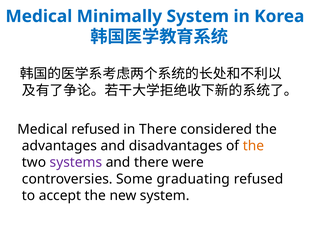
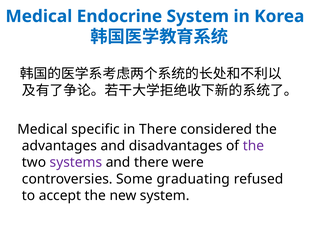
Minimally: Minimally -> Endocrine
Medical refused: refused -> specific
the at (253, 145) colour: orange -> purple
